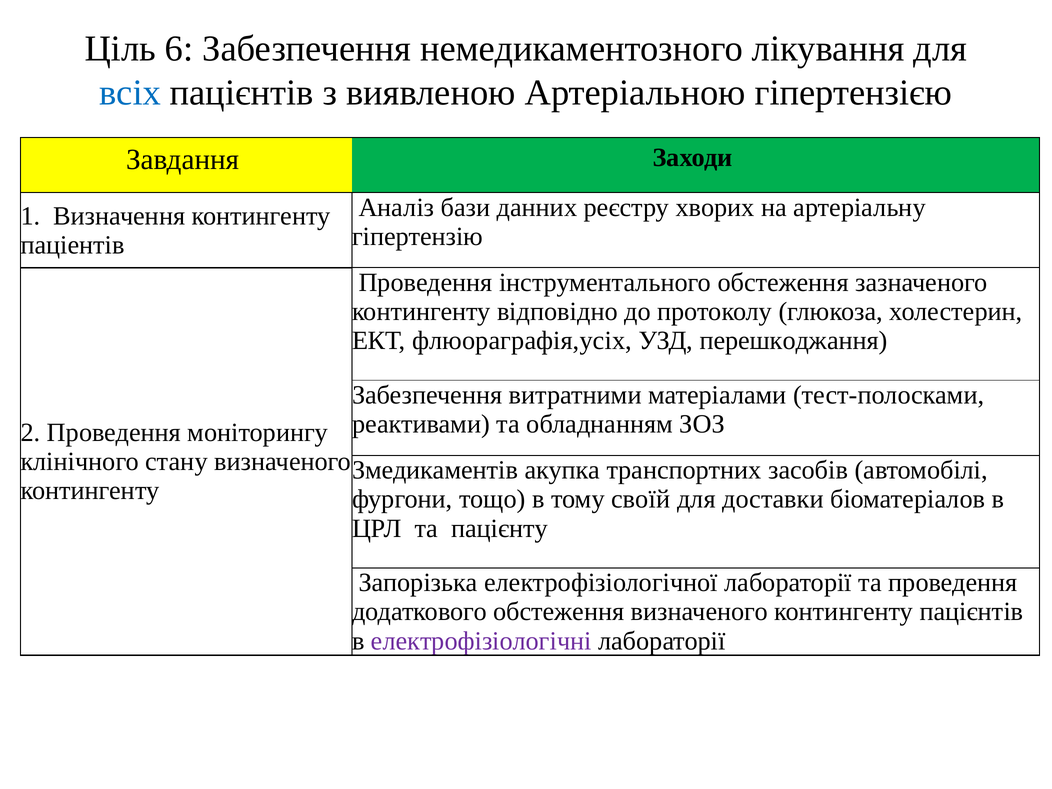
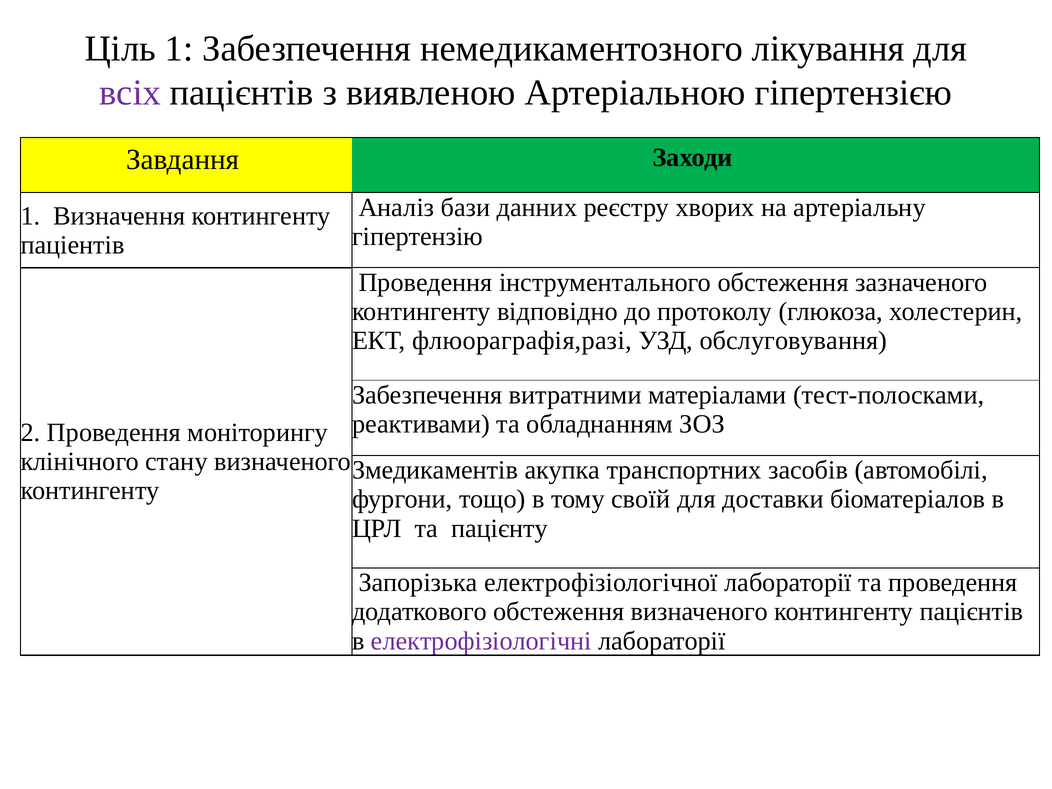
Ціль 6: 6 -> 1
всіх colour: blue -> purple
флюораграфія,усіх: флюораграфія,усіх -> флюораграфія,разі
перешкоджання: перешкоджання -> обслуговування
